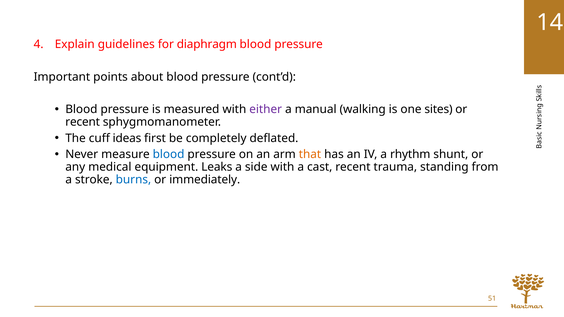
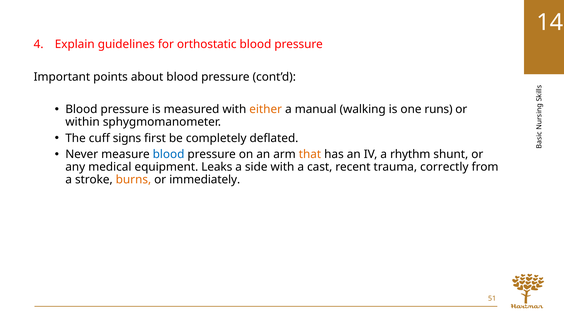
diaphragm: diaphragm -> orthostatic
either colour: purple -> orange
sites: sites -> runs
recent at (83, 122): recent -> within
ideas: ideas -> signs
standing: standing -> correctly
burns colour: blue -> orange
